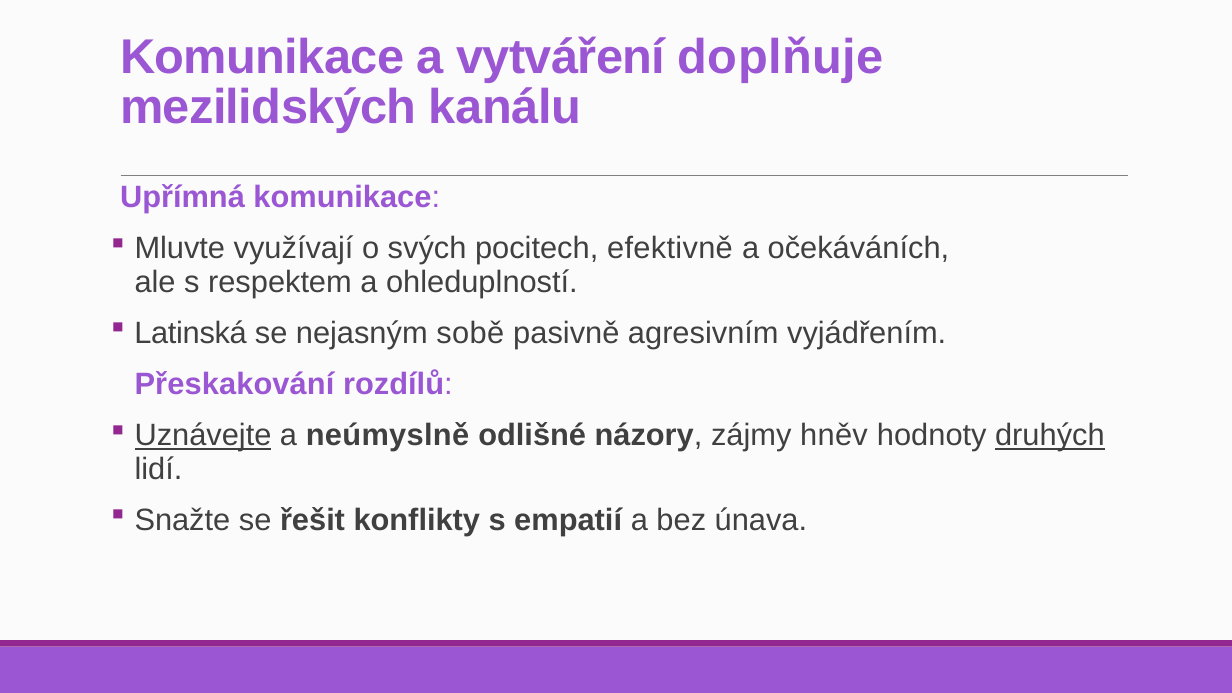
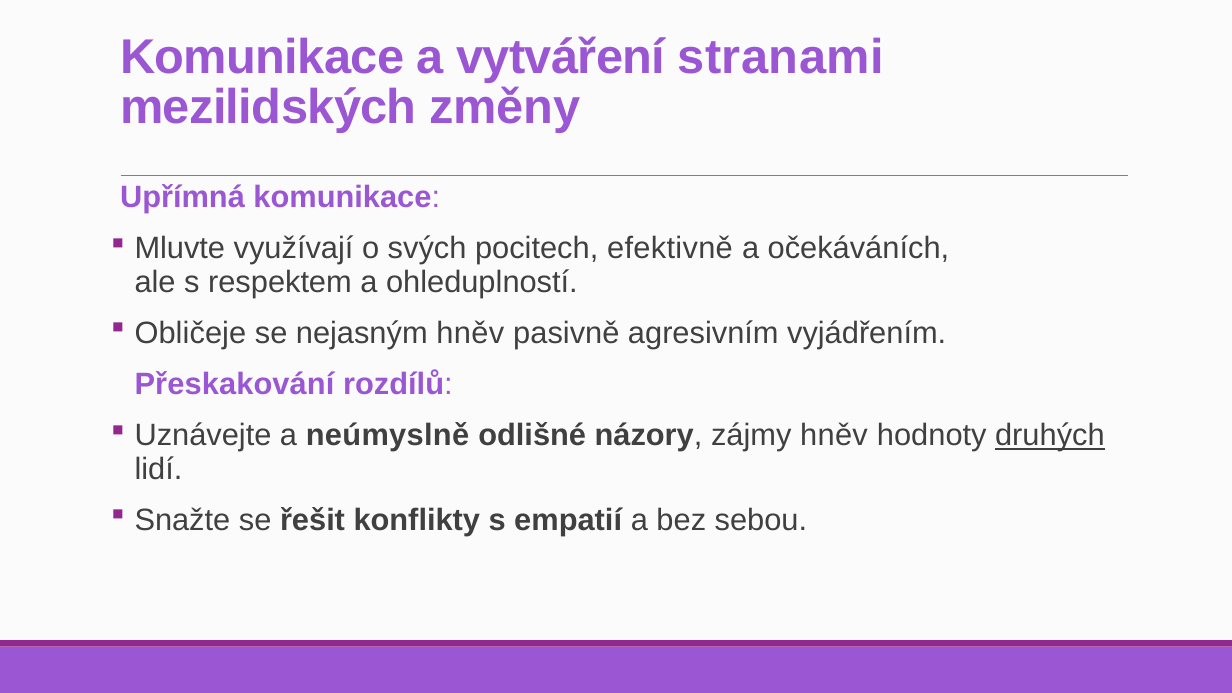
doplňuje: doplňuje -> stranami
kanálu: kanálu -> změny
Latinská: Latinská -> Obličeje
nejasným sobě: sobě -> hněv
Uznávejte underline: present -> none
únava: únava -> sebou
